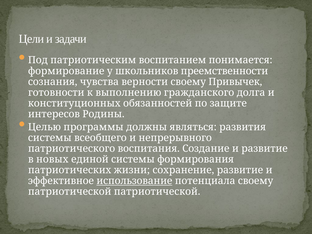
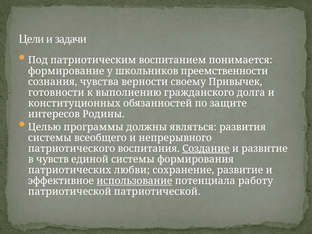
Создание underline: none -> present
новых: новых -> чувств
жизни: жизни -> любви
потенциала своему: своему -> работу
